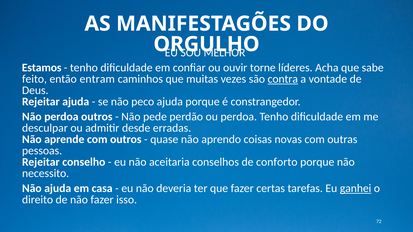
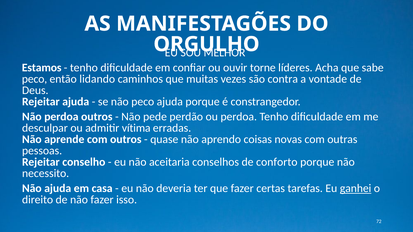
feito at (34, 79): feito -> peco
entram: entram -> lidando
contra underline: present -> none
desde: desde -> vítima
